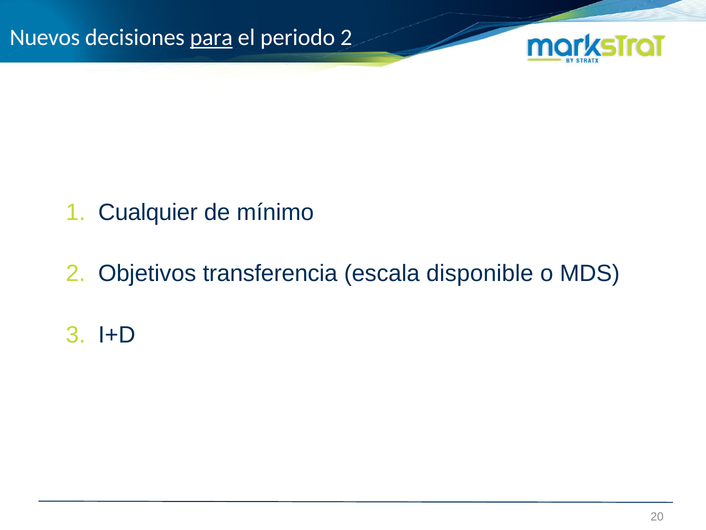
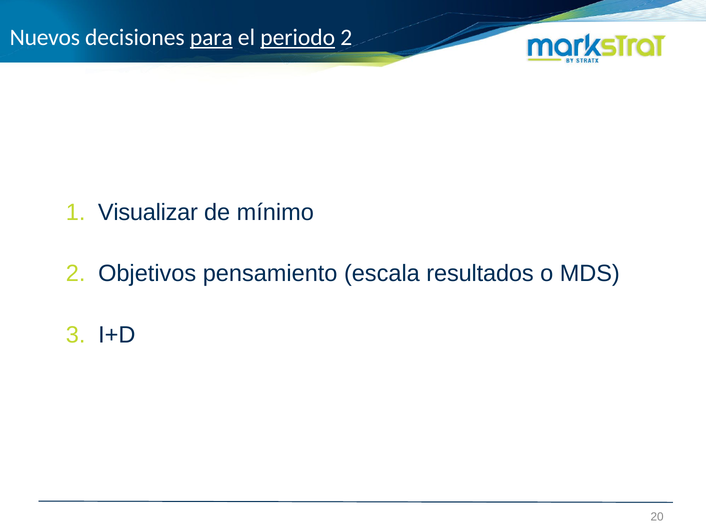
periodo underline: none -> present
Cualquier: Cualquier -> Visualizar
transferencia: transferencia -> pensamiento
disponible: disponible -> resultados
